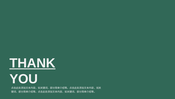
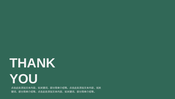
THANK underline: present -> none
